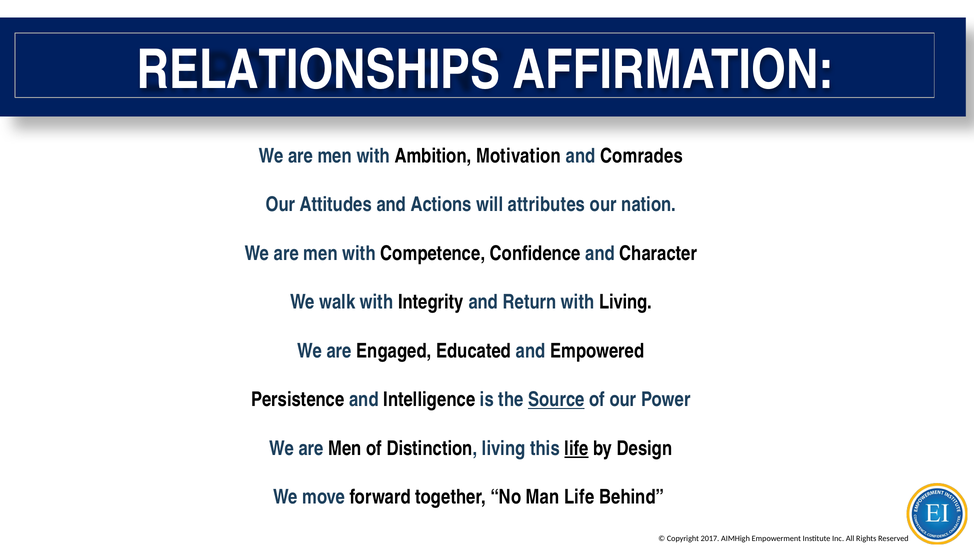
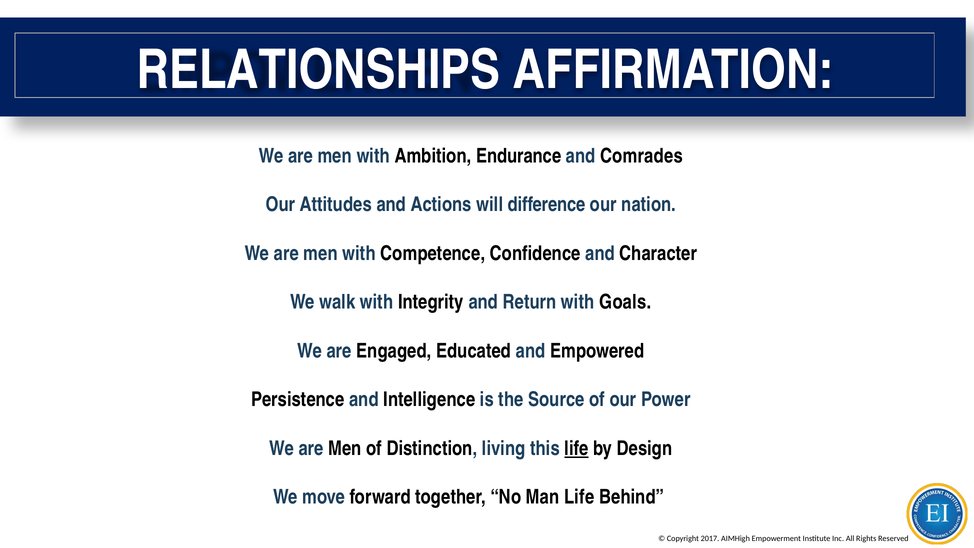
Motivation: Motivation -> Endurance
attributes: attributes -> difference
with Living: Living -> Goals
Source underline: present -> none
